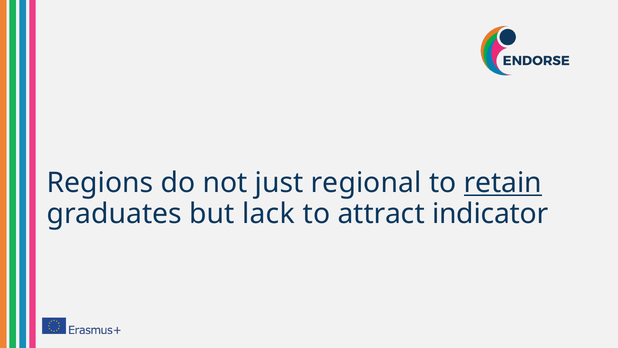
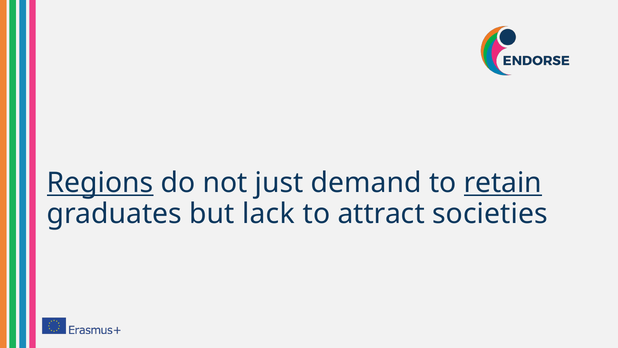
Regions underline: none -> present
regional: regional -> demand
indicator: indicator -> societies
